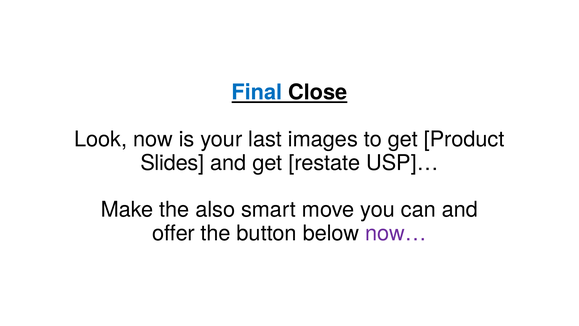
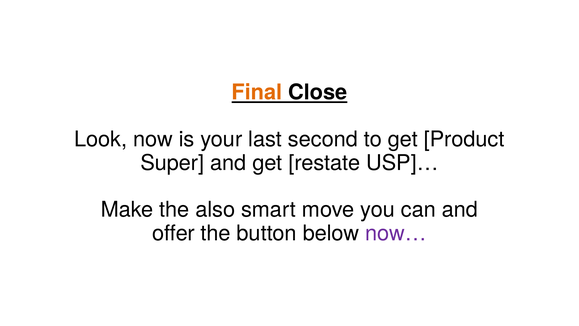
Final colour: blue -> orange
images: images -> second
Slides: Slides -> Super
